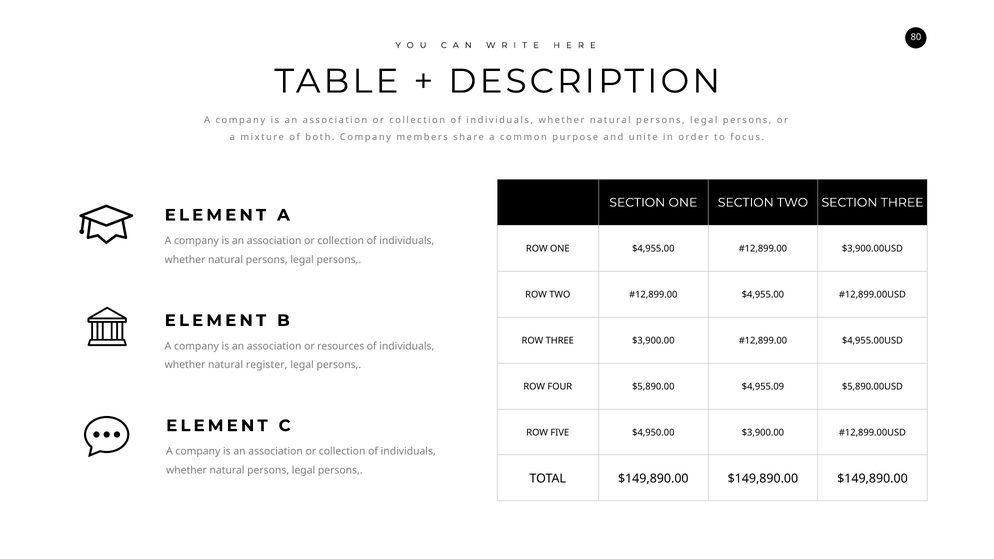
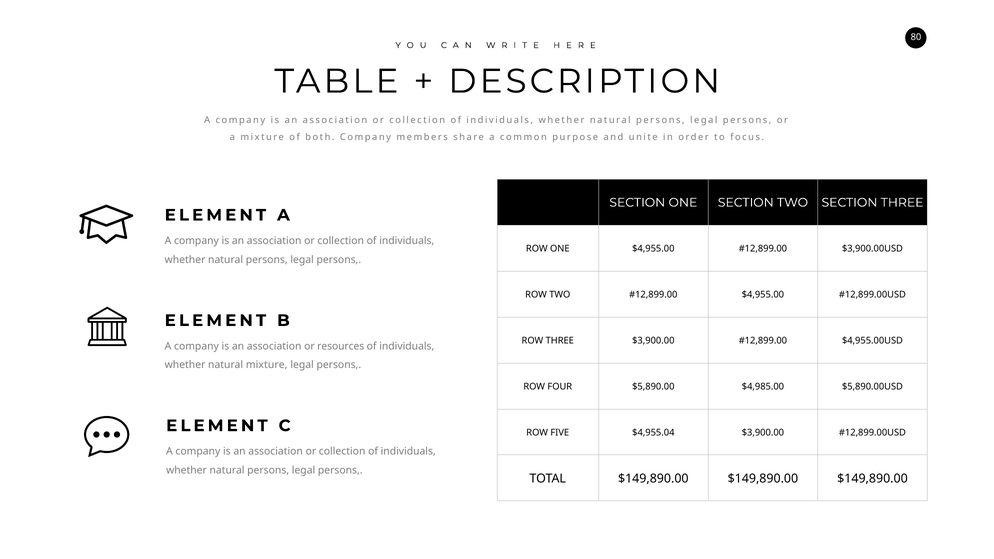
natural register: register -> mixture
$4,955.09: $4,955.09 -> $4,985.00
$4,950.00: $4,950.00 -> $4,955.04
